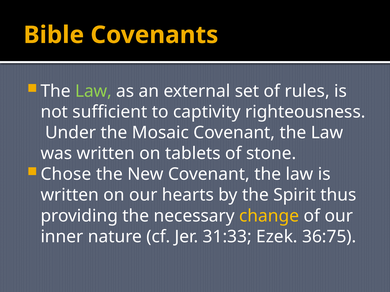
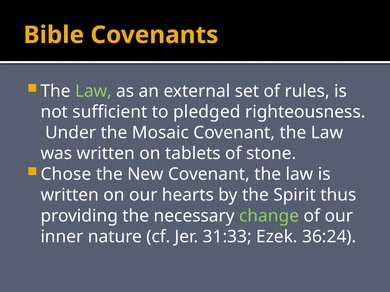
captivity: captivity -> pledged
change colour: yellow -> light green
36:75: 36:75 -> 36:24
